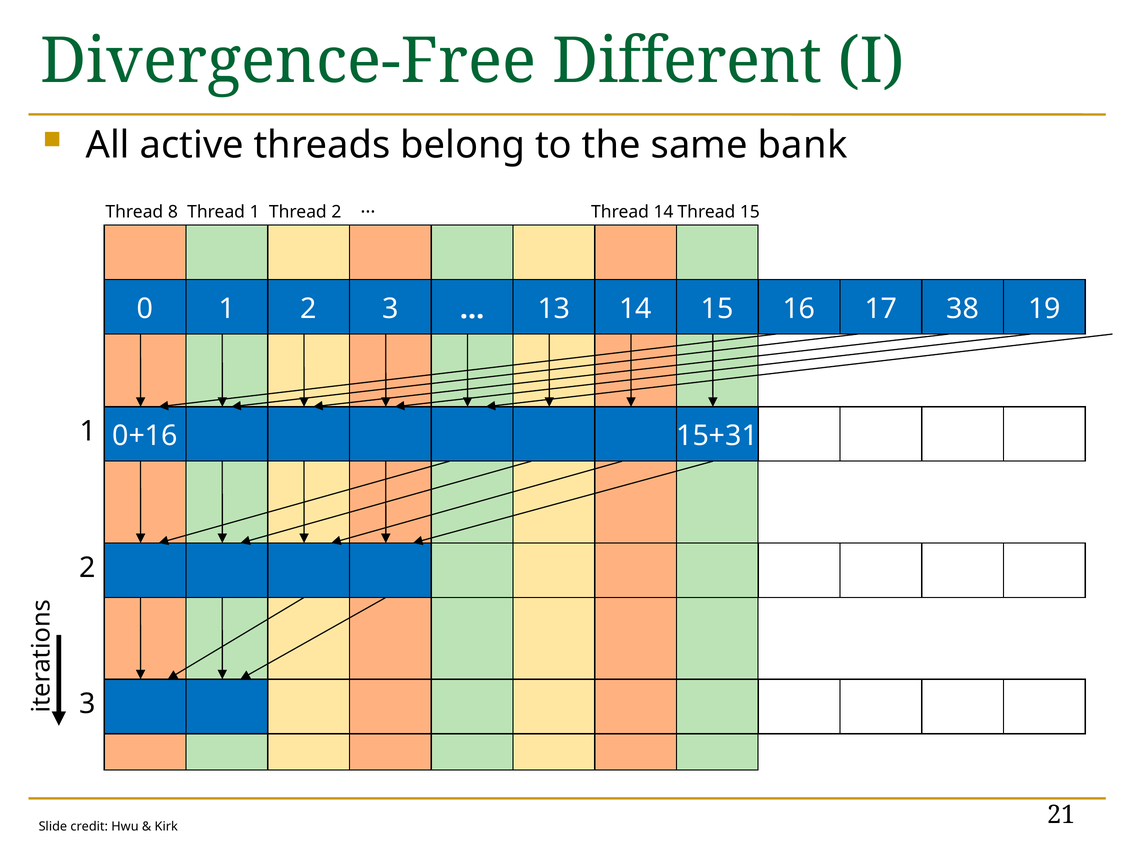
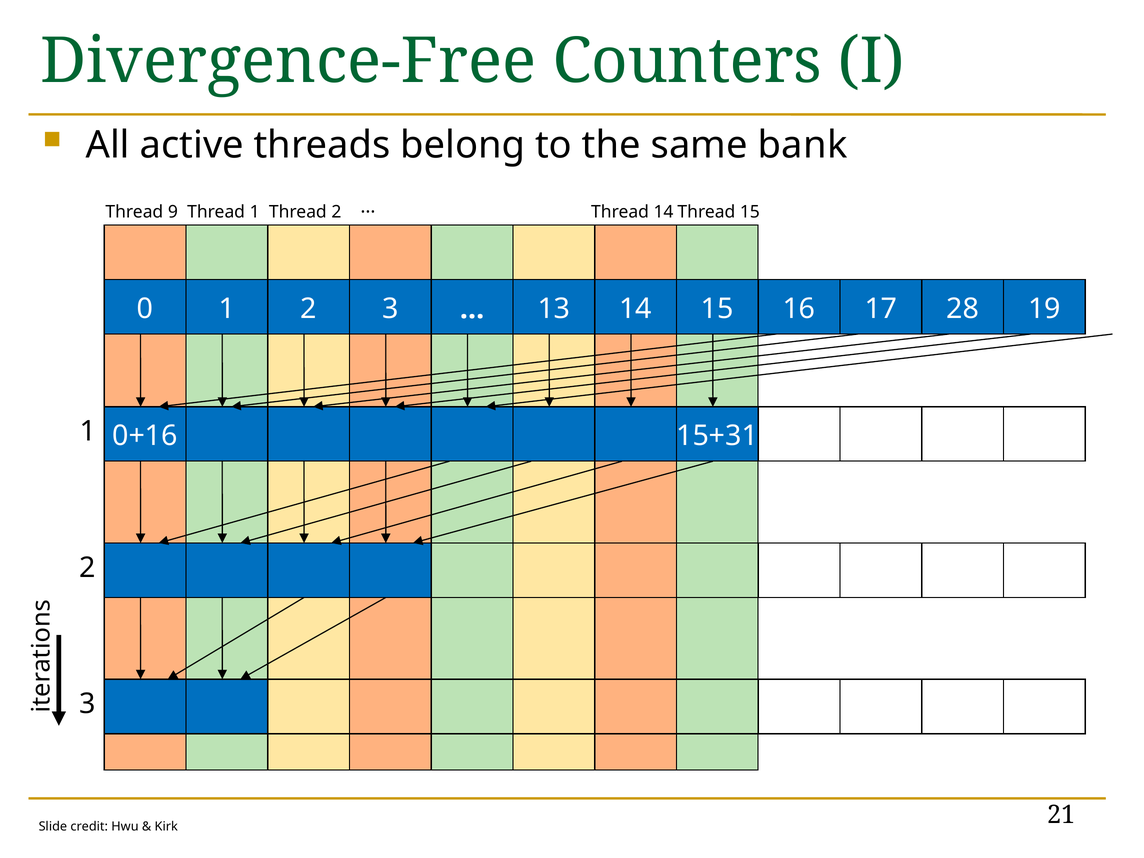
Different: Different -> Counters
8: 8 -> 9
38: 38 -> 28
